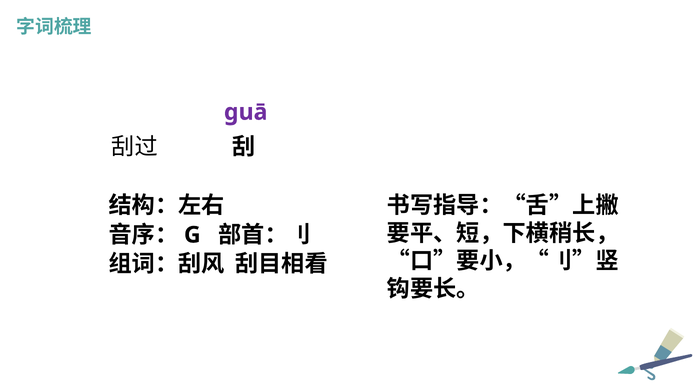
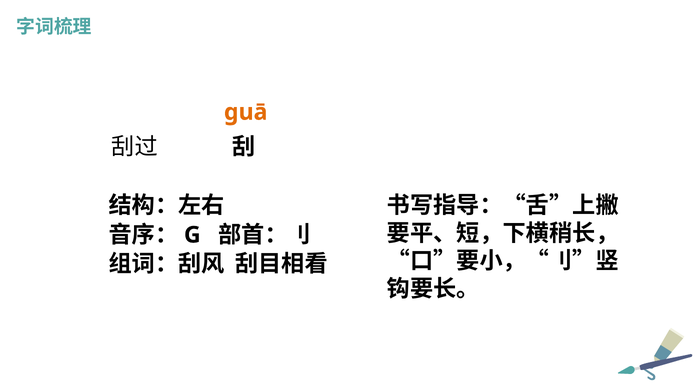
guā colour: purple -> orange
